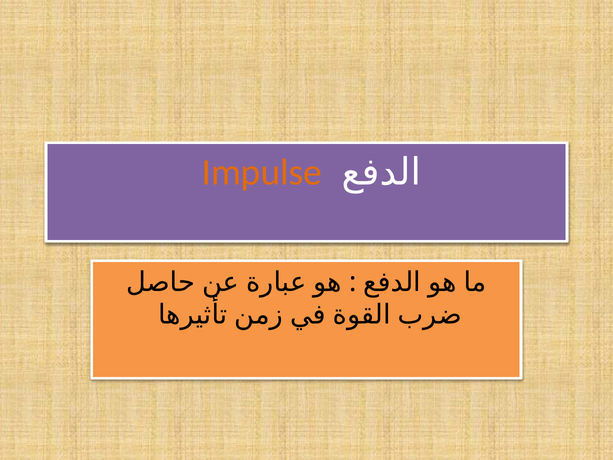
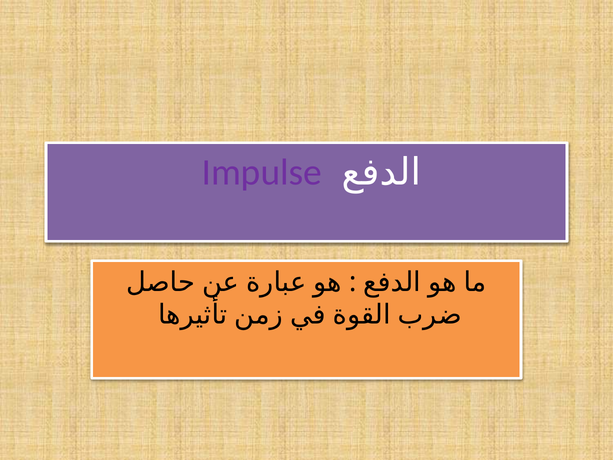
Impulse colour: orange -> purple
